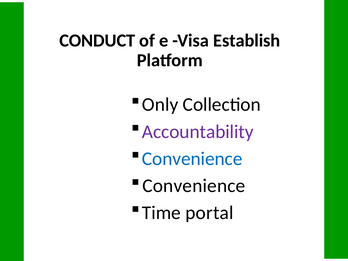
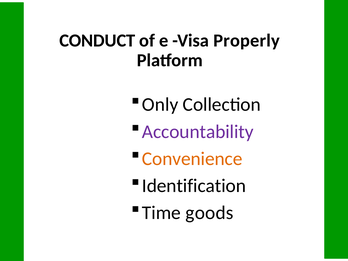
Establish: Establish -> Properly
Convenience at (192, 159) colour: blue -> orange
Convenience at (194, 186): Convenience -> Identification
portal: portal -> goods
